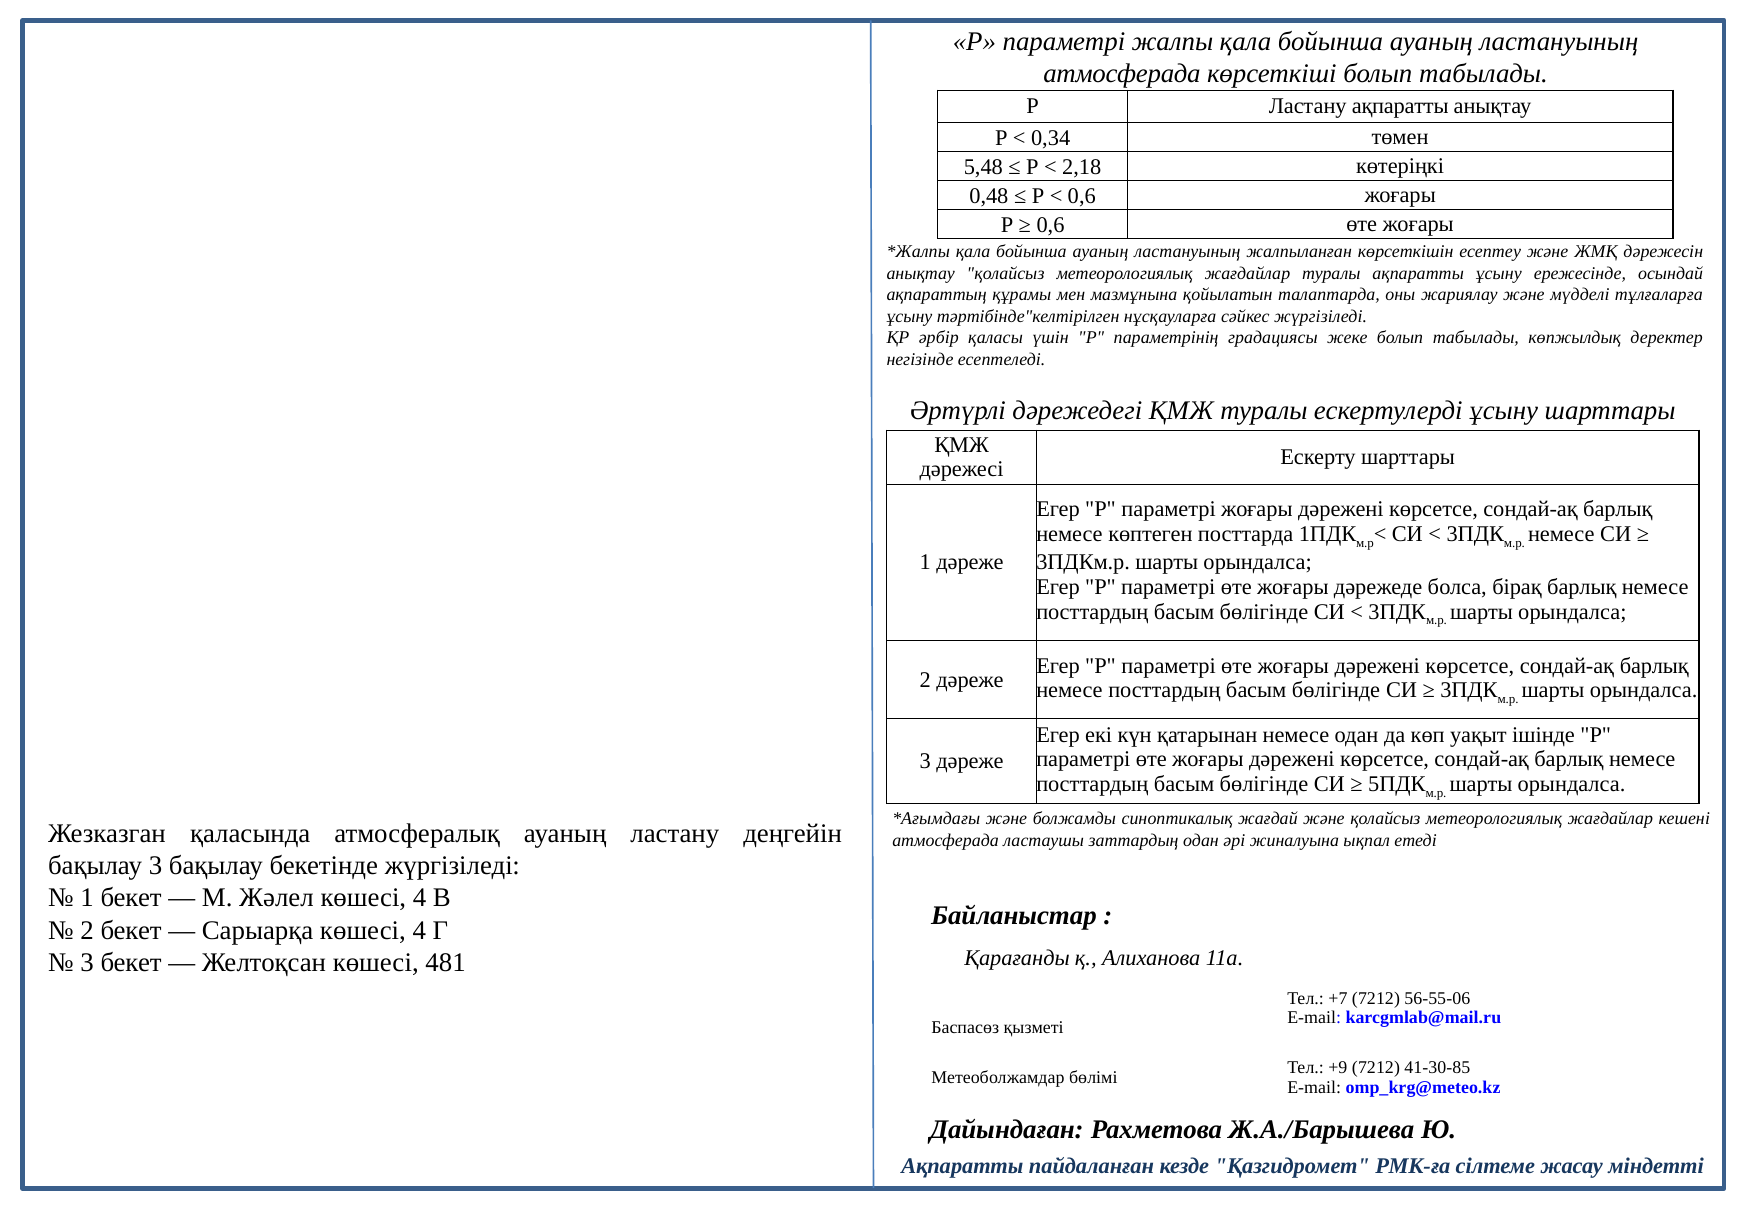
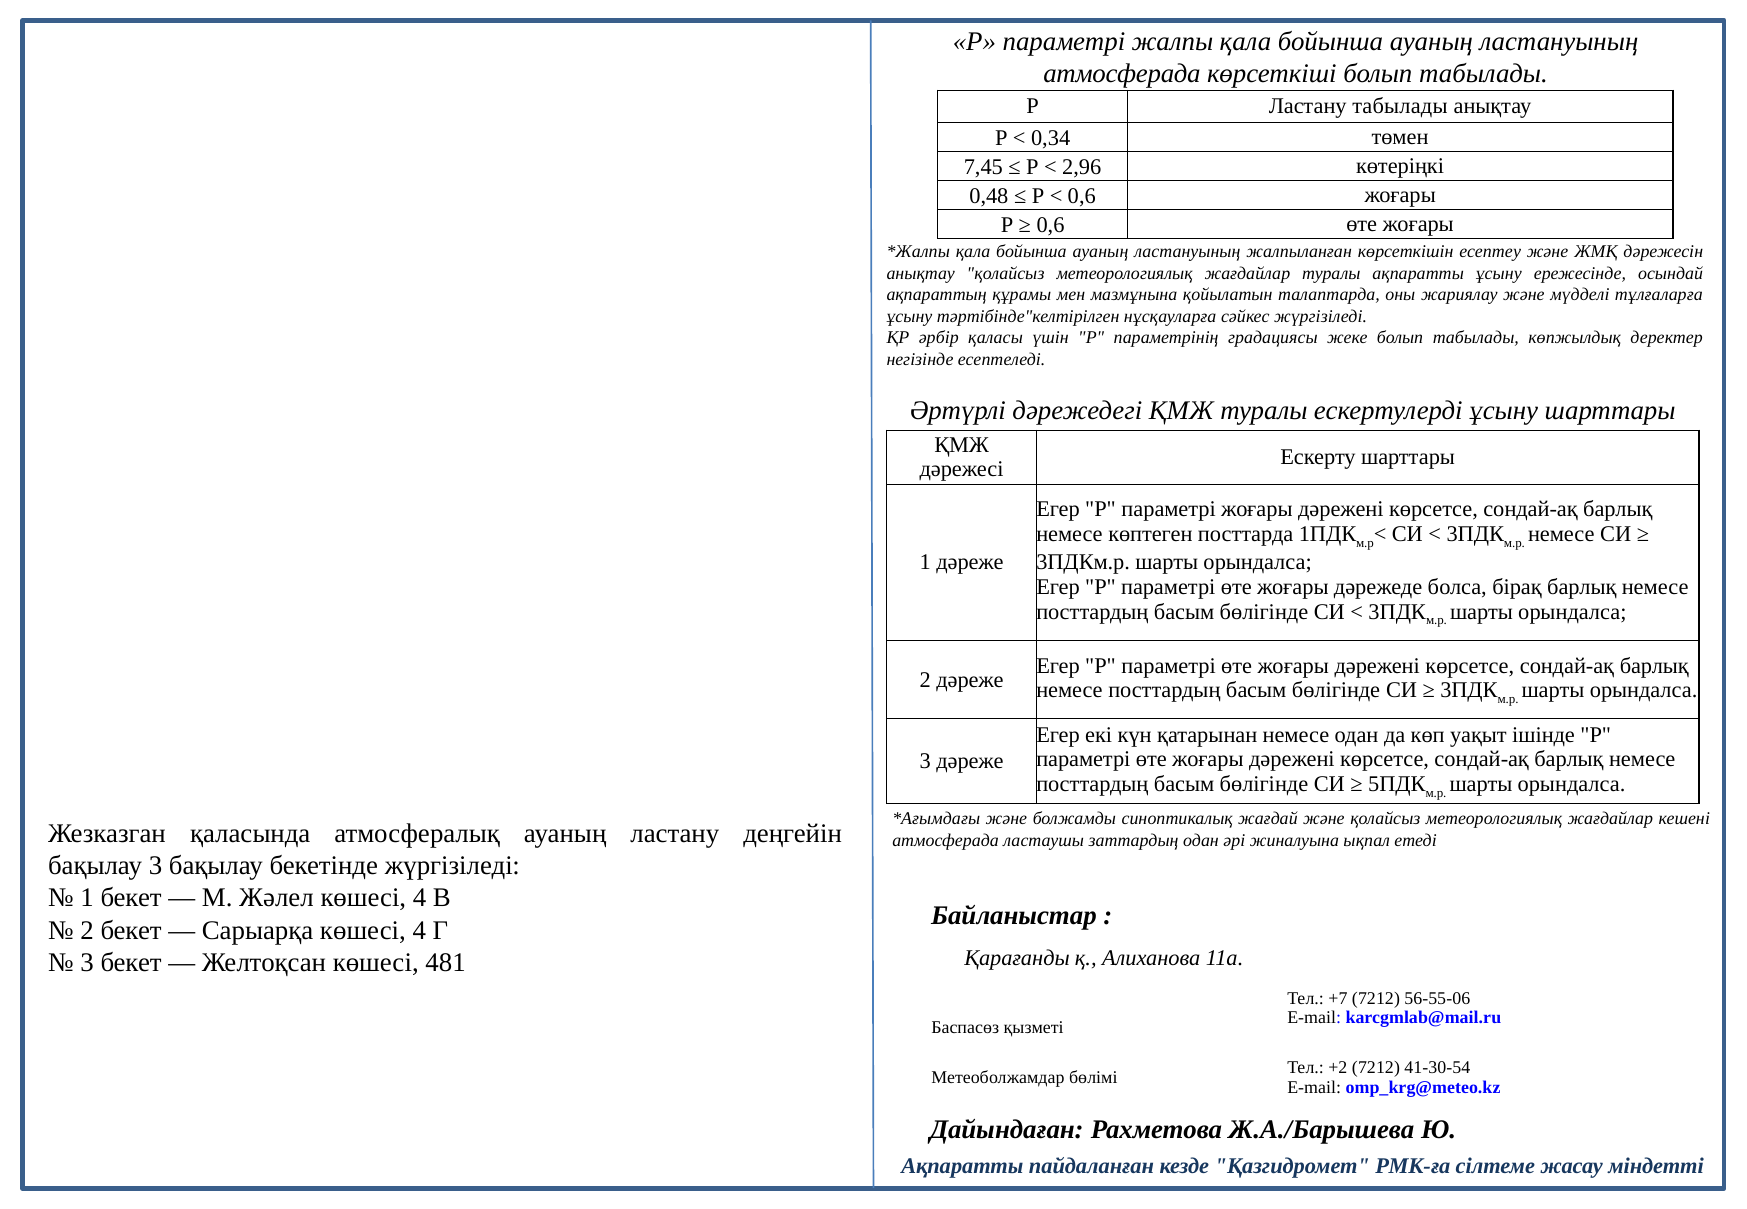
Ластану ақпаратты: ақпаратты -> табылады
5,48: 5,48 -> 7,45
2,18: 2,18 -> 2,96
+9: +9 -> +2
41-30-85: 41-30-85 -> 41-30-54
